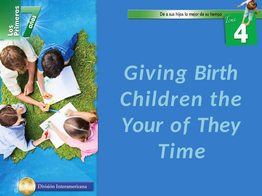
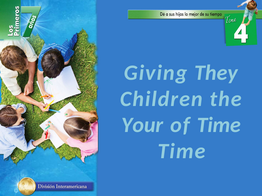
Birth: Birth -> They
of They: They -> Time
